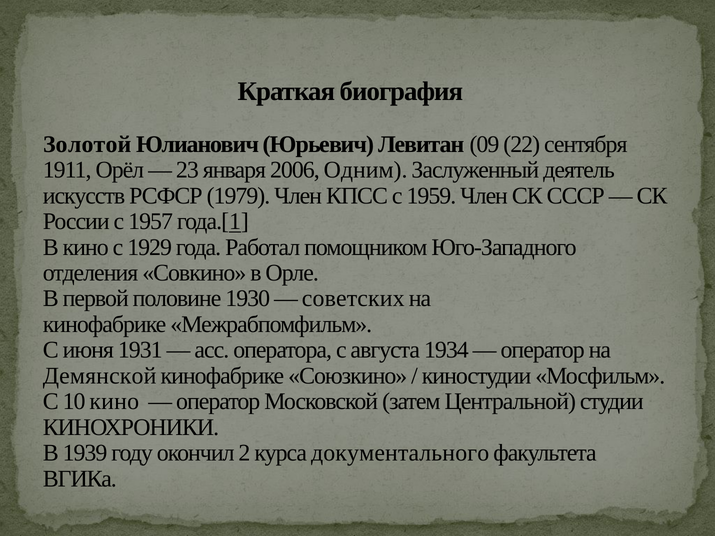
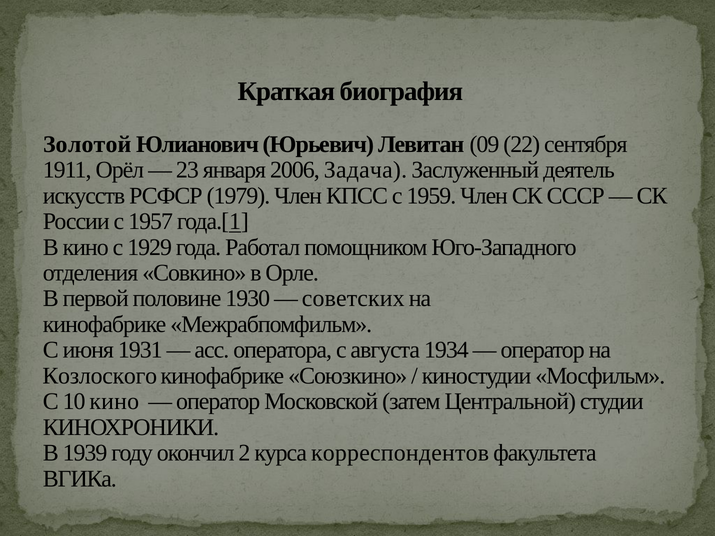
Одним: Одним -> Задача
Демянской: Демянской -> Козлоского
документального: документального -> корреспондентов
